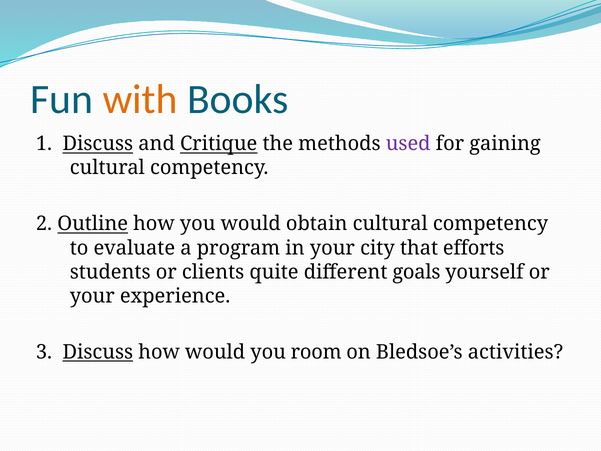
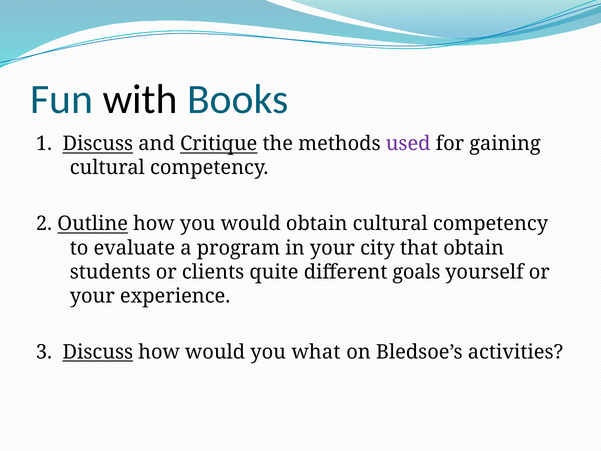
with colour: orange -> black
that efforts: efforts -> obtain
room: room -> what
